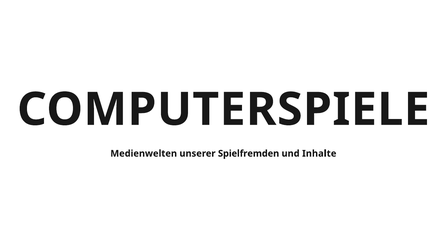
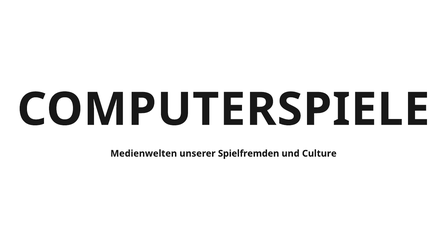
Inhalte: Inhalte -> Culture
